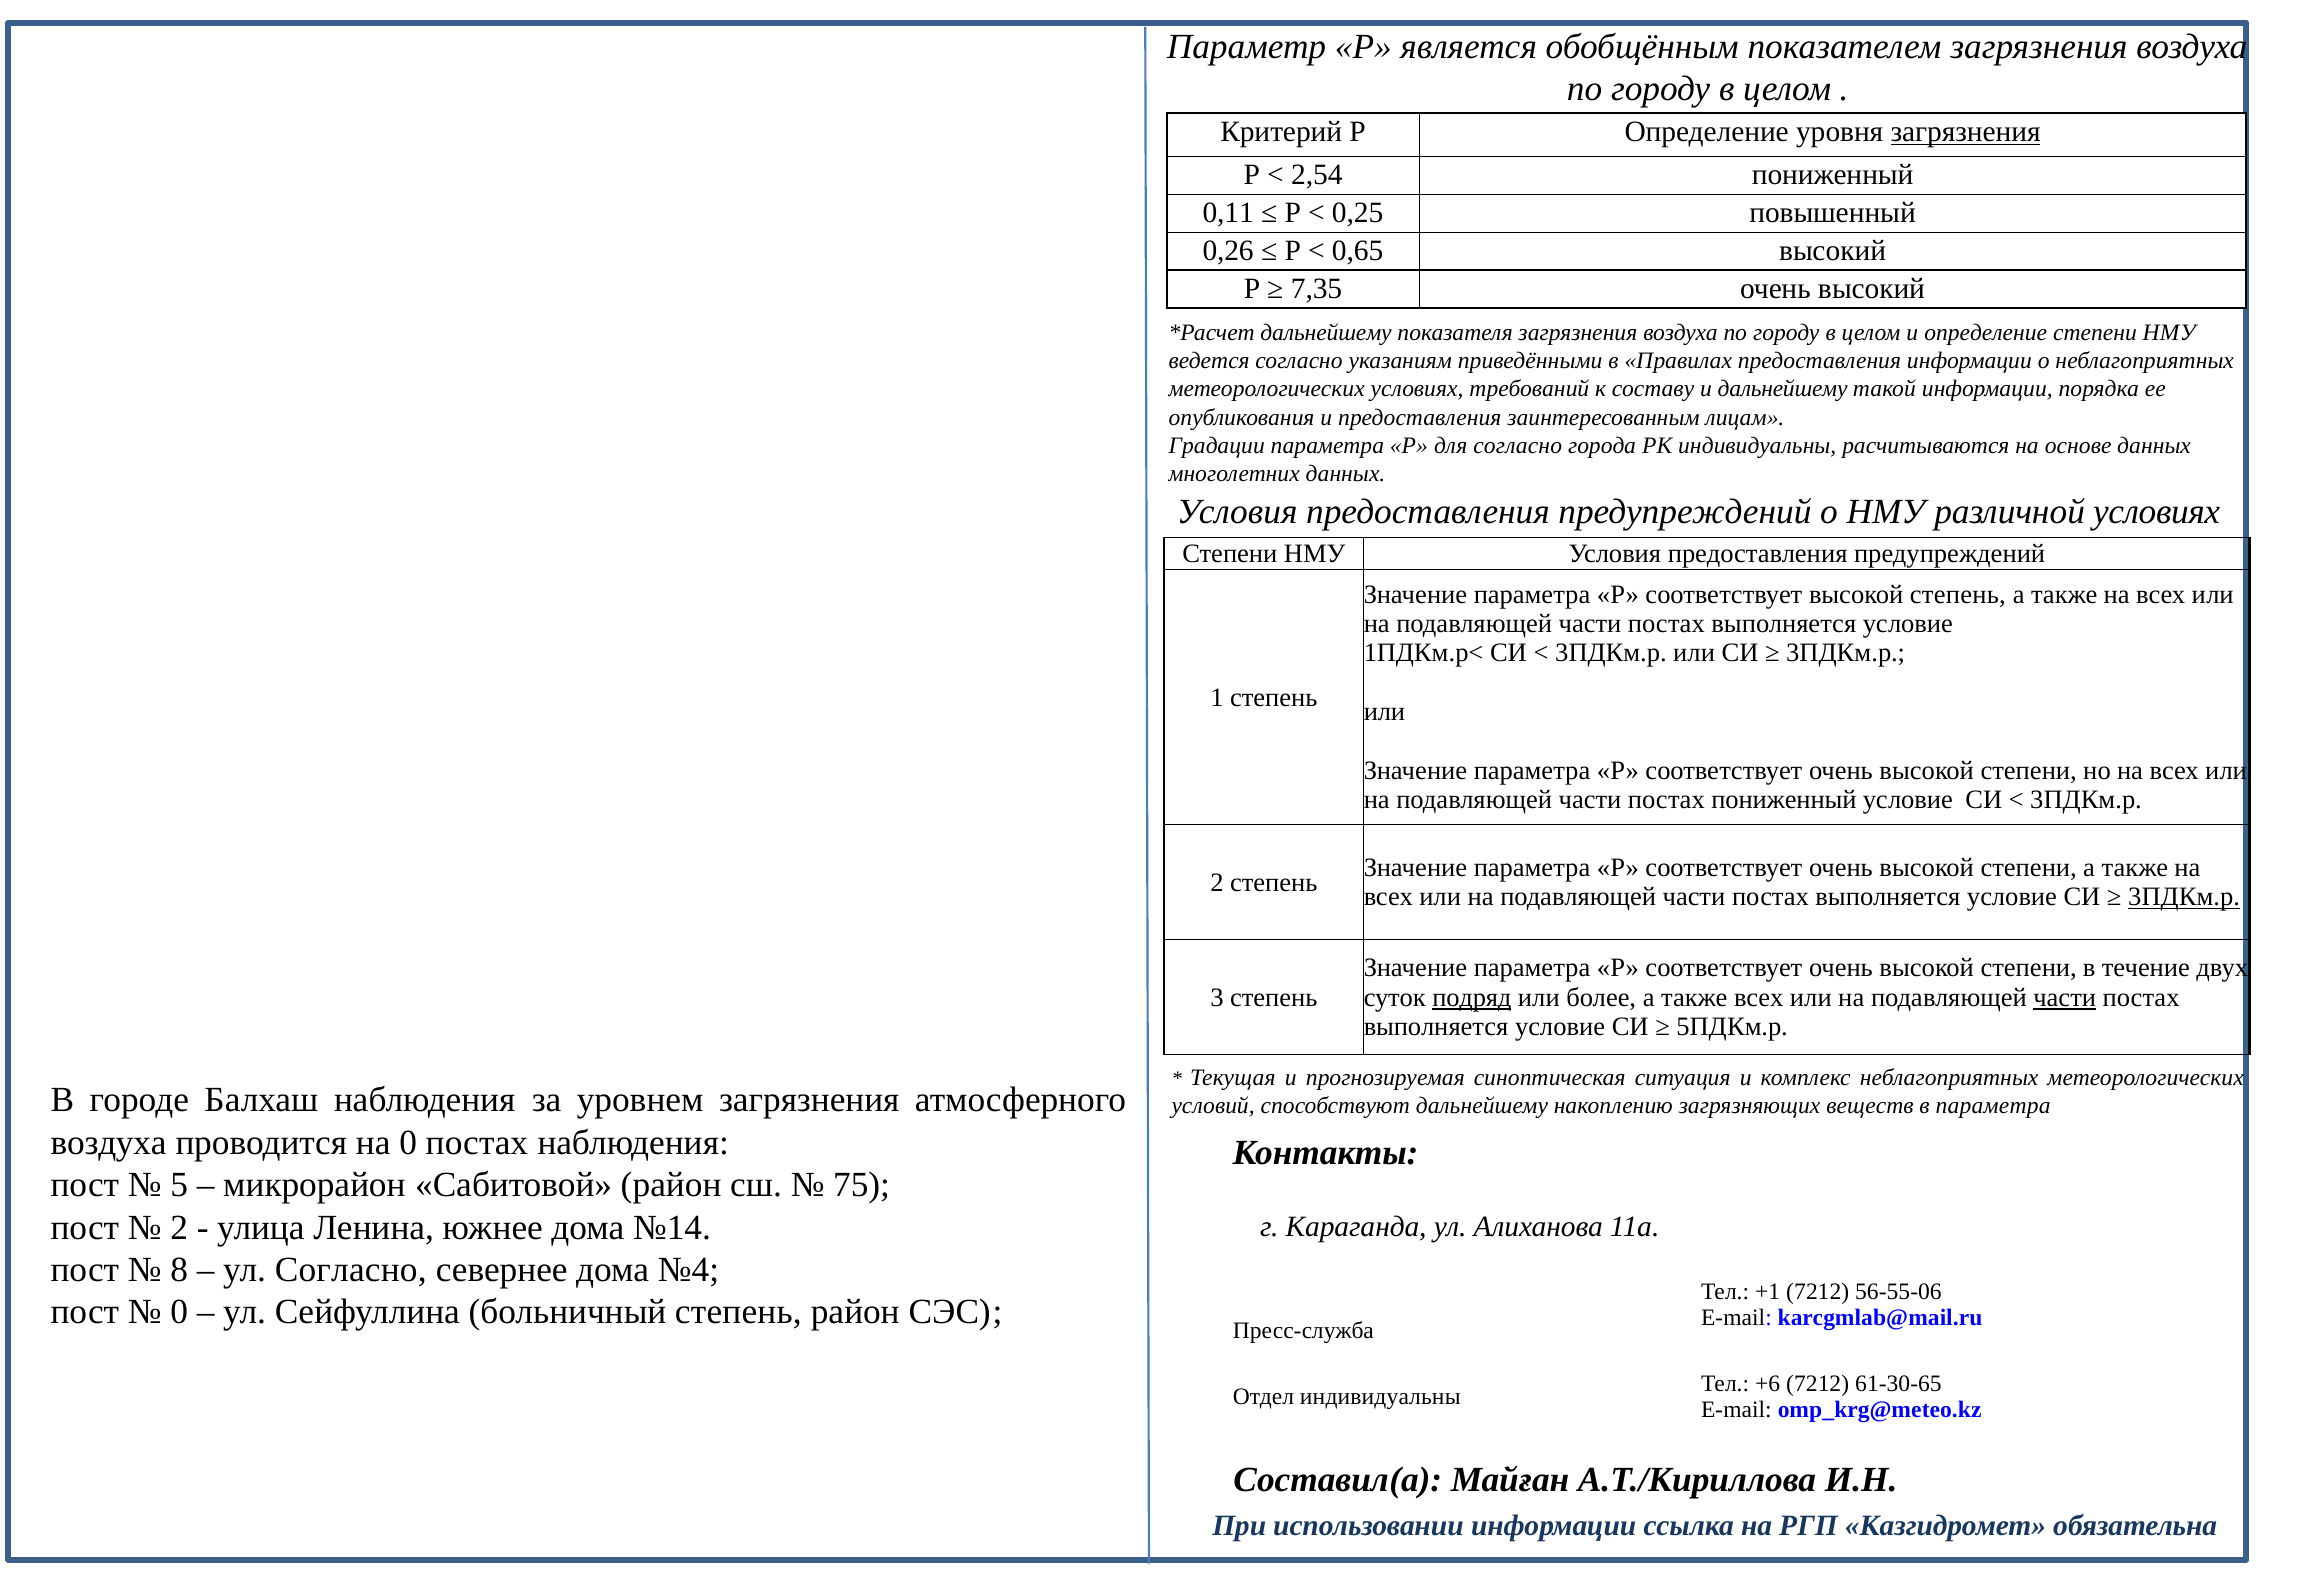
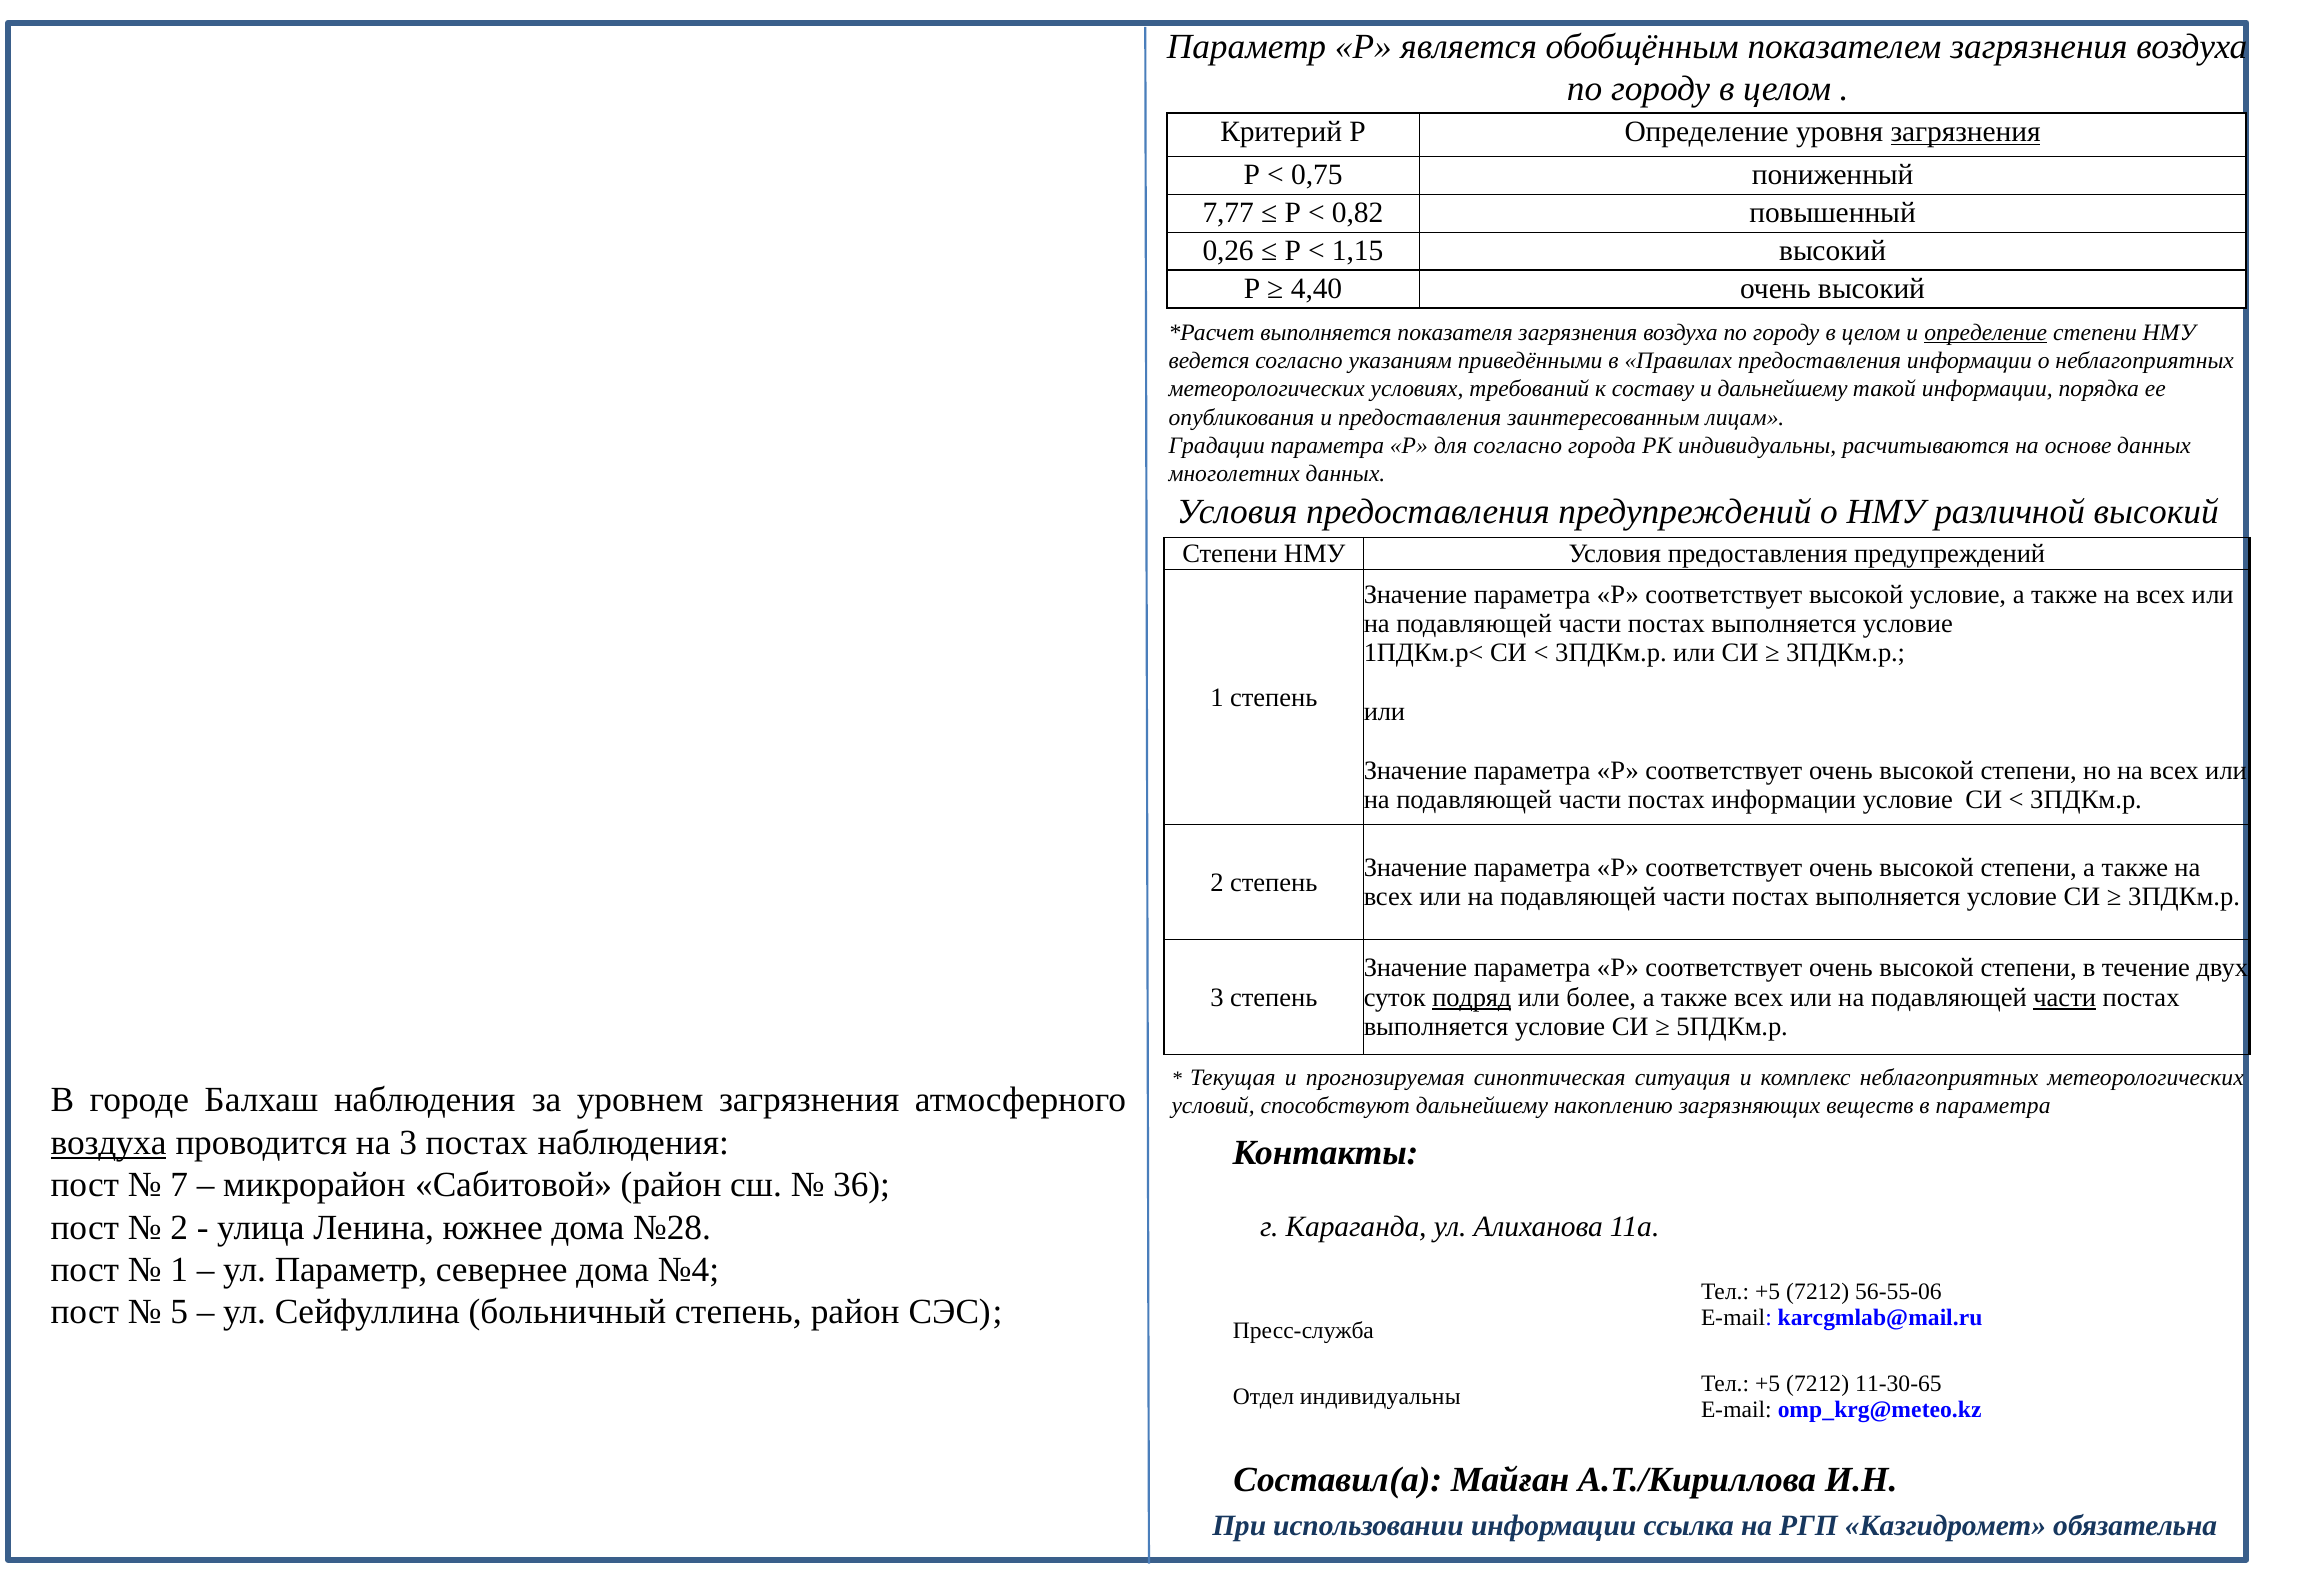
2,54: 2,54 -> 0,75
0,11: 0,11 -> 7,77
0,25: 0,25 -> 0,82
0,65: 0,65 -> 1,15
7,35: 7,35 -> 4,40
дальнейшему at (1326, 333): дальнейшему -> выполняется
определение at (1986, 333) underline: none -> present
различной условиях: условиях -> высокий
высокой степень: степень -> условие
постах пониженный: пониженный -> информации
3ПДКм.р at (2184, 897) underline: present -> none
воздуха at (109, 1142) underline: none -> present
на 0: 0 -> 3
5: 5 -> 7
75: 75 -> 36
№14: №14 -> №28
8 at (179, 1270): 8 -> 1
ул Согласно: Согласно -> Параметр
+1 at (1768, 1292): +1 -> +5
0 at (179, 1312): 0 -> 5
+6 at (1768, 1384): +6 -> +5
61-30-65: 61-30-65 -> 11-30-65
